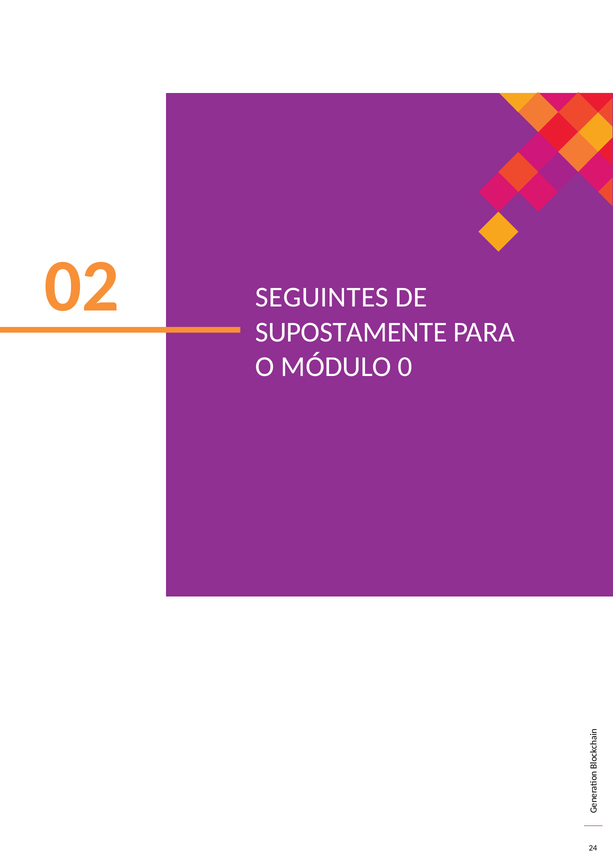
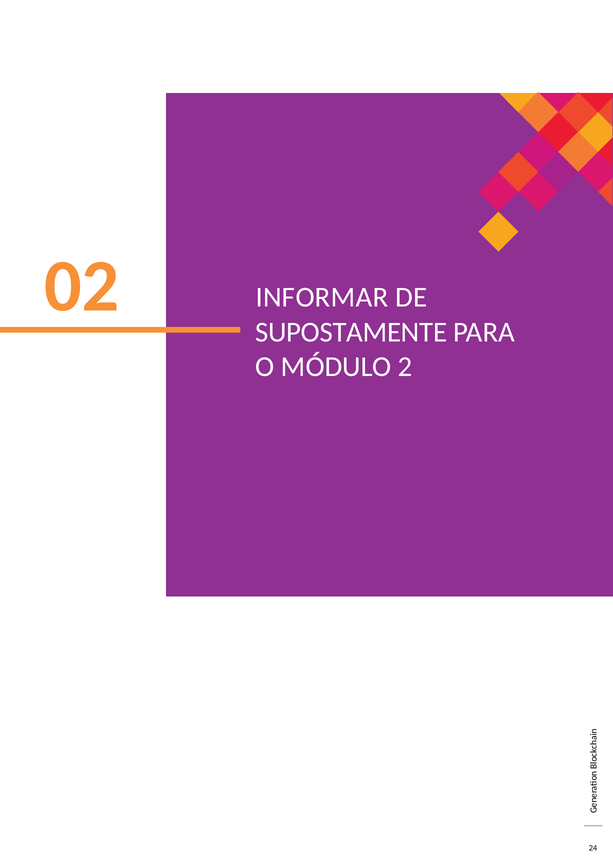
SEGUINTES: SEGUINTES -> INFORMAR
0: 0 -> 2
